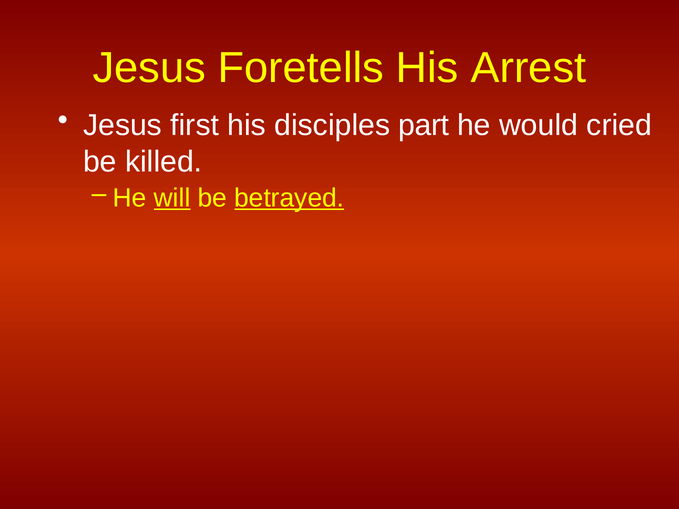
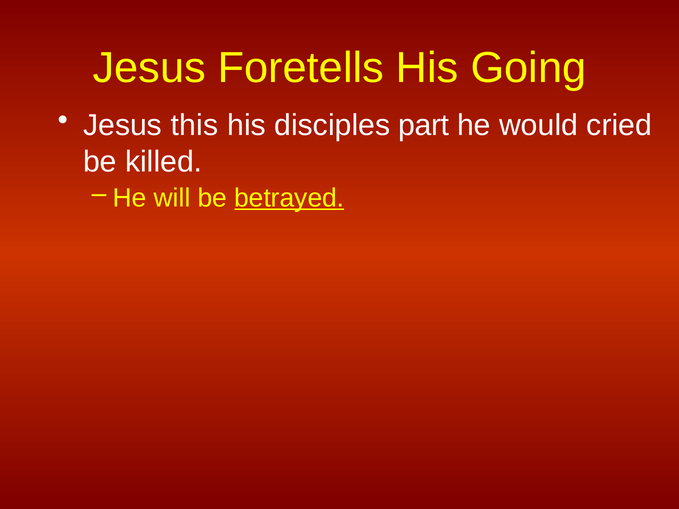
Arrest: Arrest -> Going
first: first -> this
will underline: present -> none
